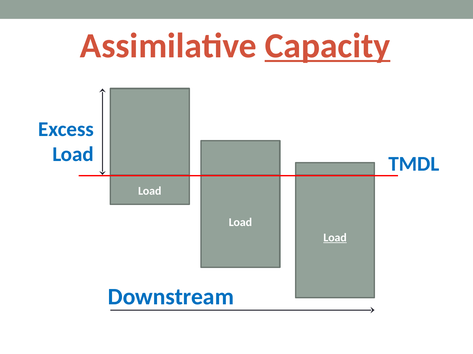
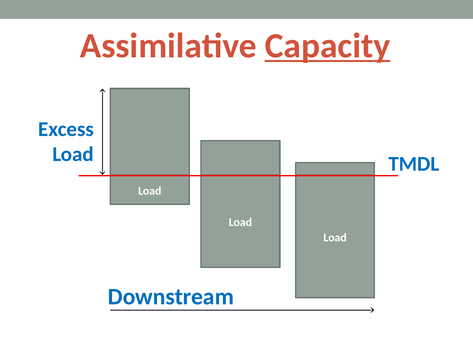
Load at (335, 238) underline: present -> none
